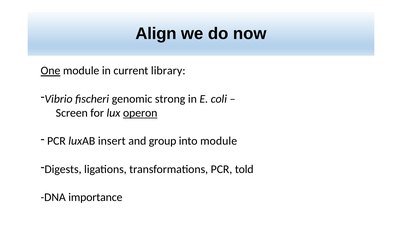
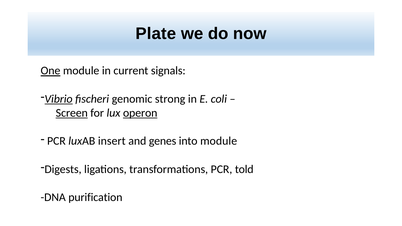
Align: Align -> Plate
library: library -> signals
Vibrio underline: none -> present
Screen underline: none -> present
group: group -> genes
importance: importance -> purification
